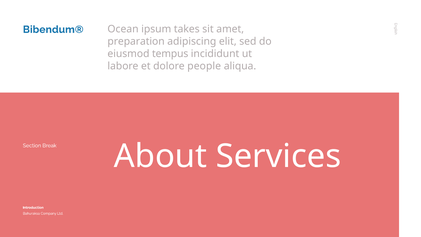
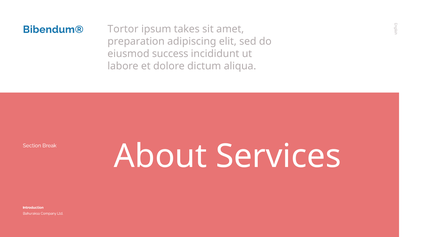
Ocean: Ocean -> Tortor
tempus: tempus -> success
people: people -> dictum
